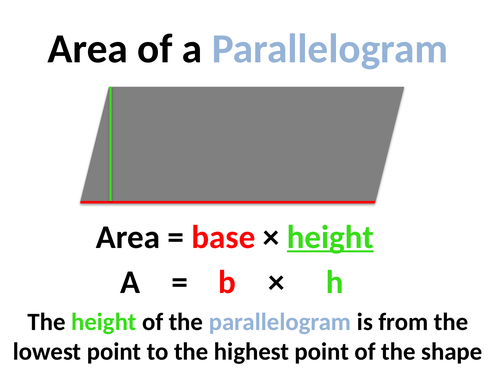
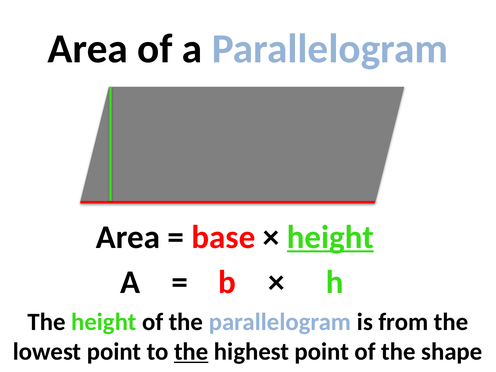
the at (191, 352) underline: none -> present
